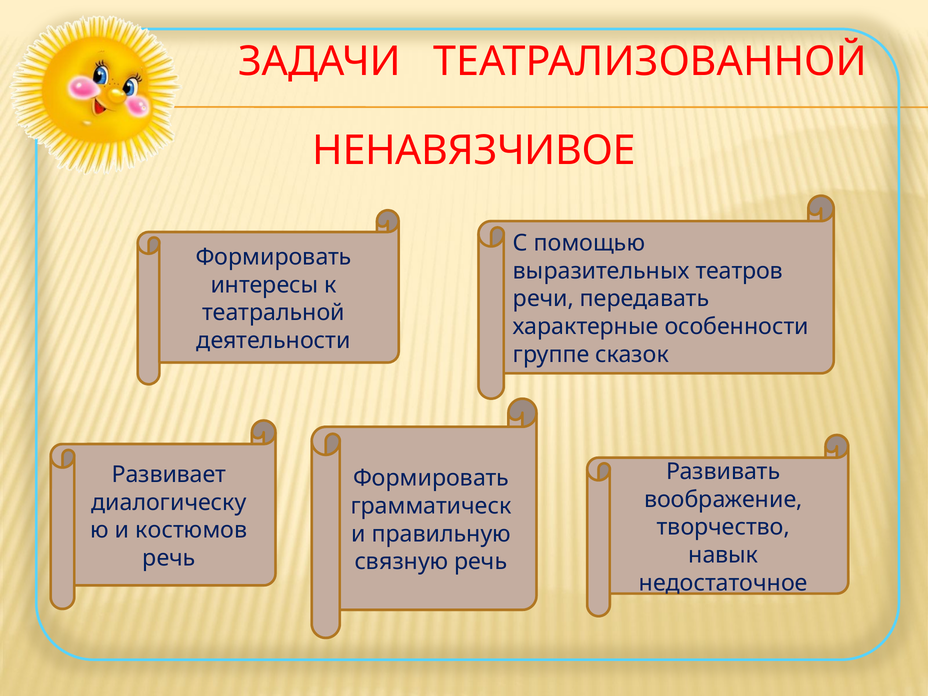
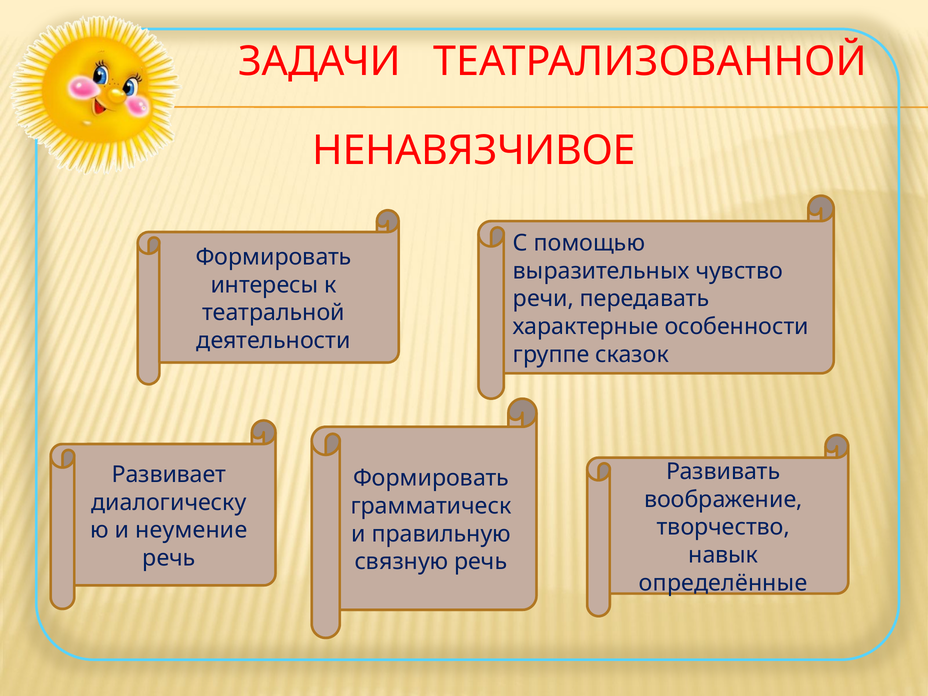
театров: театров -> чувство
костюмов: костюмов -> неумение
недостаточное: недостаточное -> определённые
